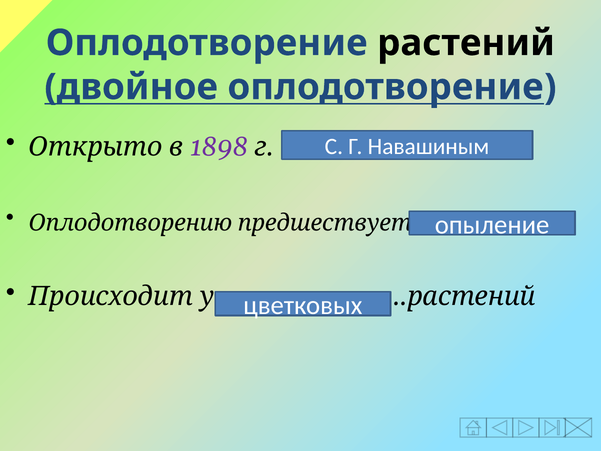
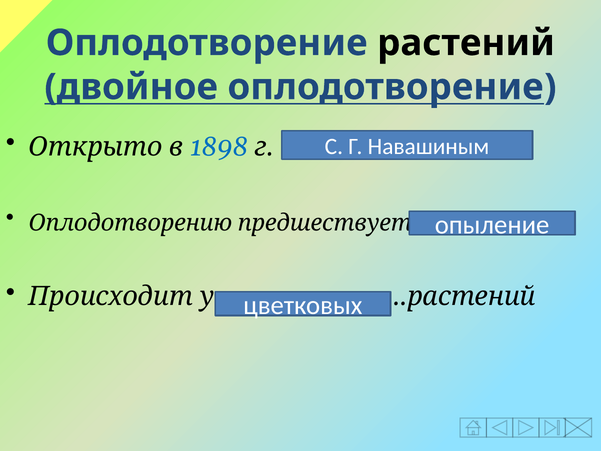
1898 colour: purple -> blue
